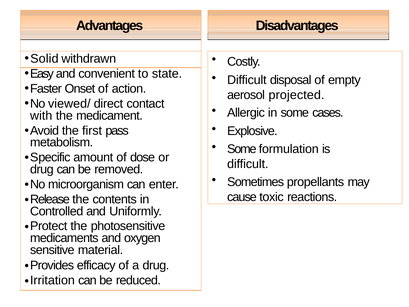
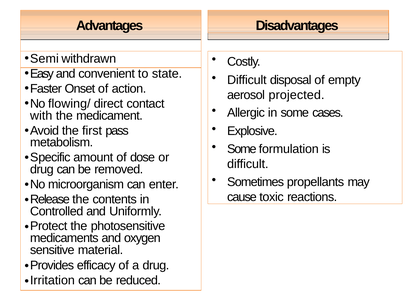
Solid: Solid -> Semi
viewed/: viewed/ -> flowing/
